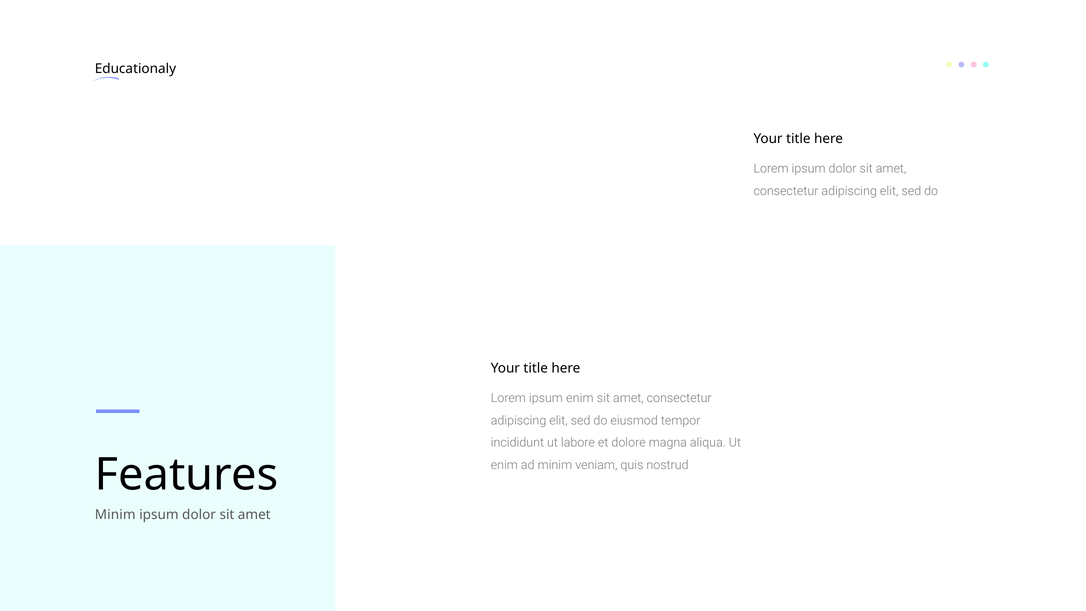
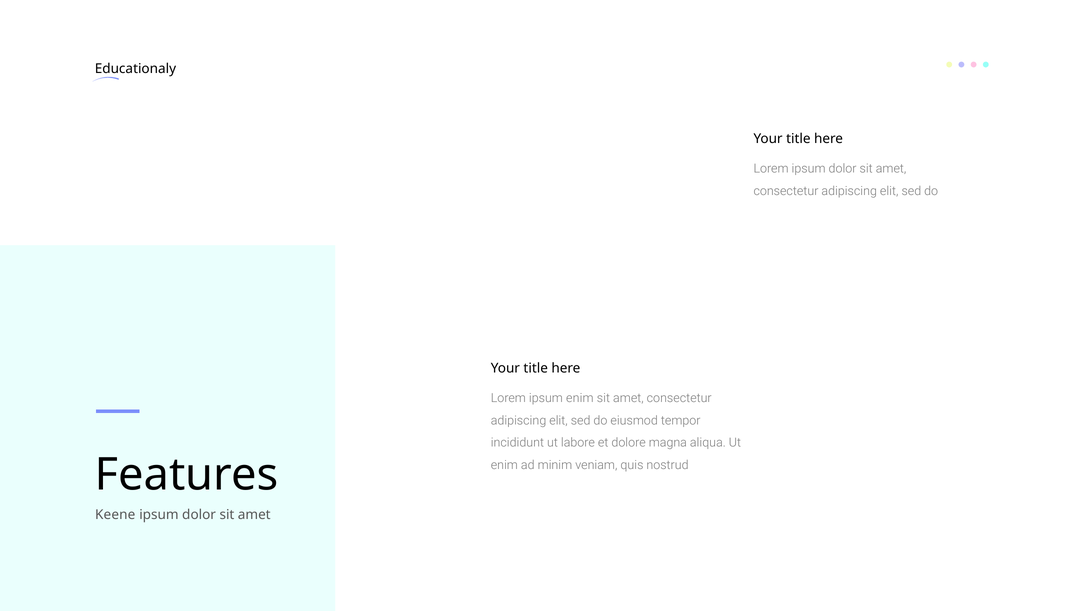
Minim at (115, 515): Minim -> Keene
